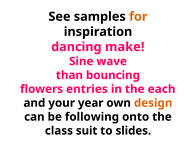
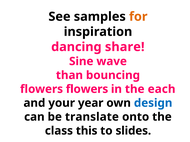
make: make -> share
flowers entries: entries -> flowers
design colour: orange -> blue
following: following -> translate
suit: suit -> this
